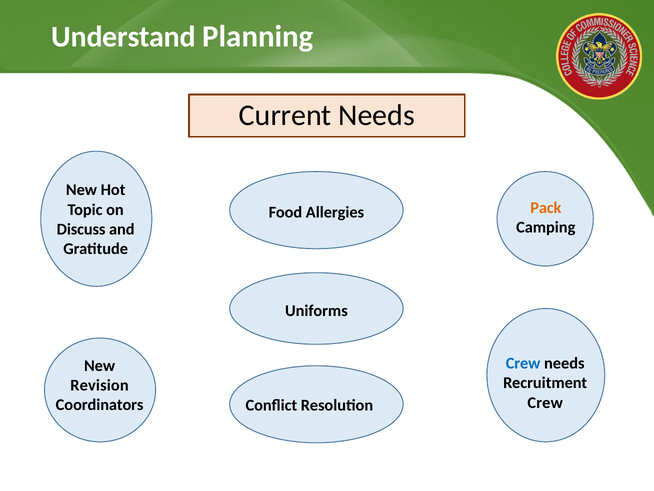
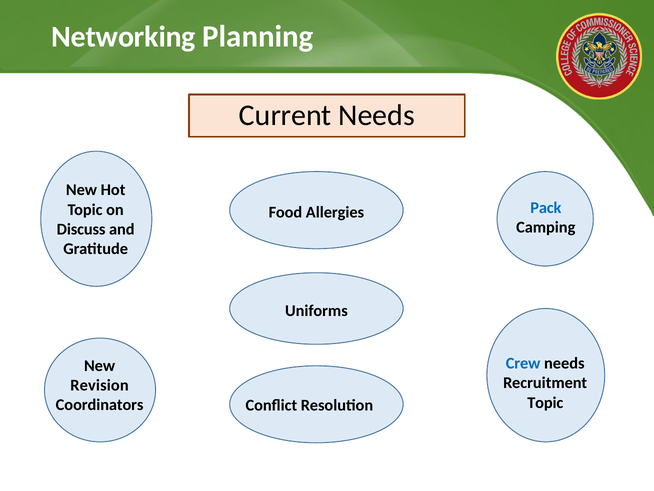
Understand: Understand -> Networking
Pack colour: orange -> blue
Crew at (545, 402): Crew -> Topic
